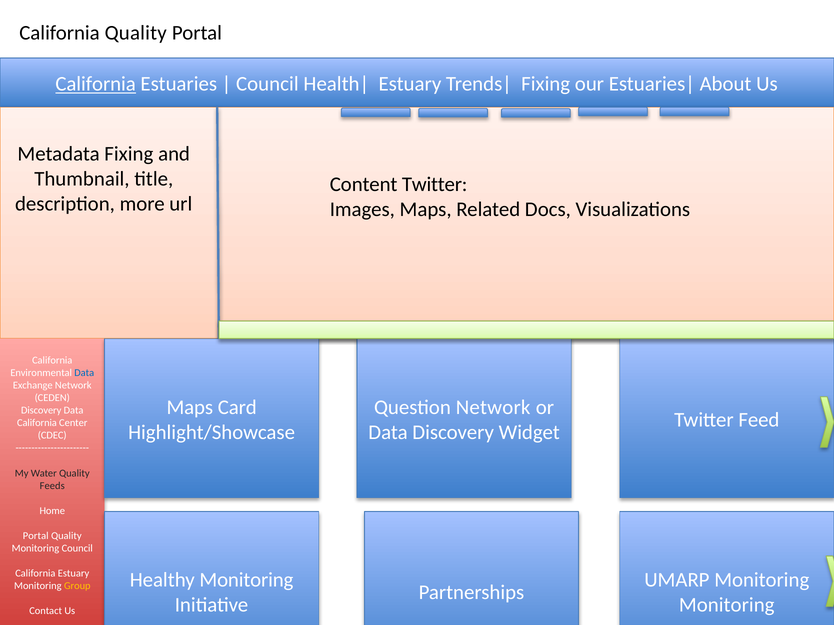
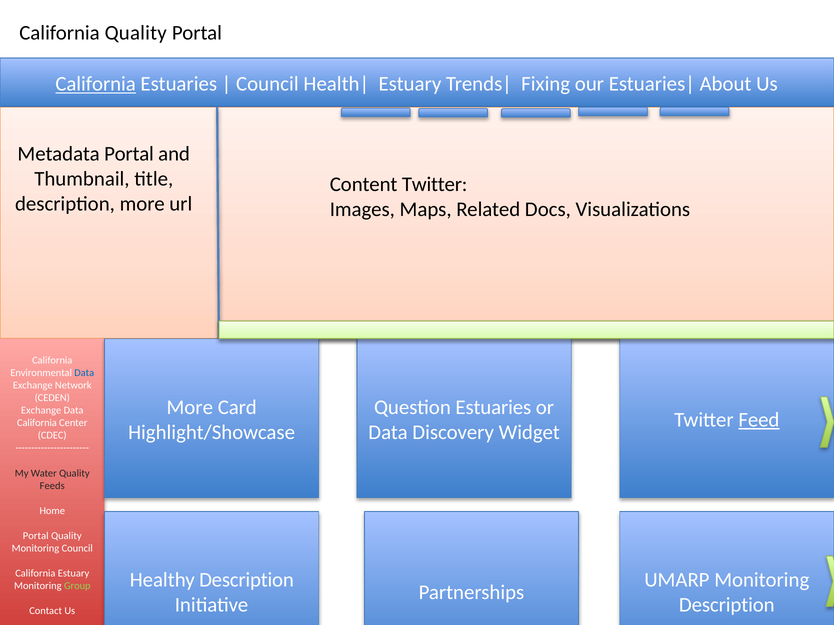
Metadata Fixing: Fixing -> Portal
Maps at (190, 407): Maps -> More
Question Network: Network -> Estuaries
Discovery at (41, 411): Discovery -> Exchange
Feed underline: none -> present
Healthy Monitoring: Monitoring -> Description
Group colour: yellow -> light green
Monitoring at (727, 606): Monitoring -> Description
